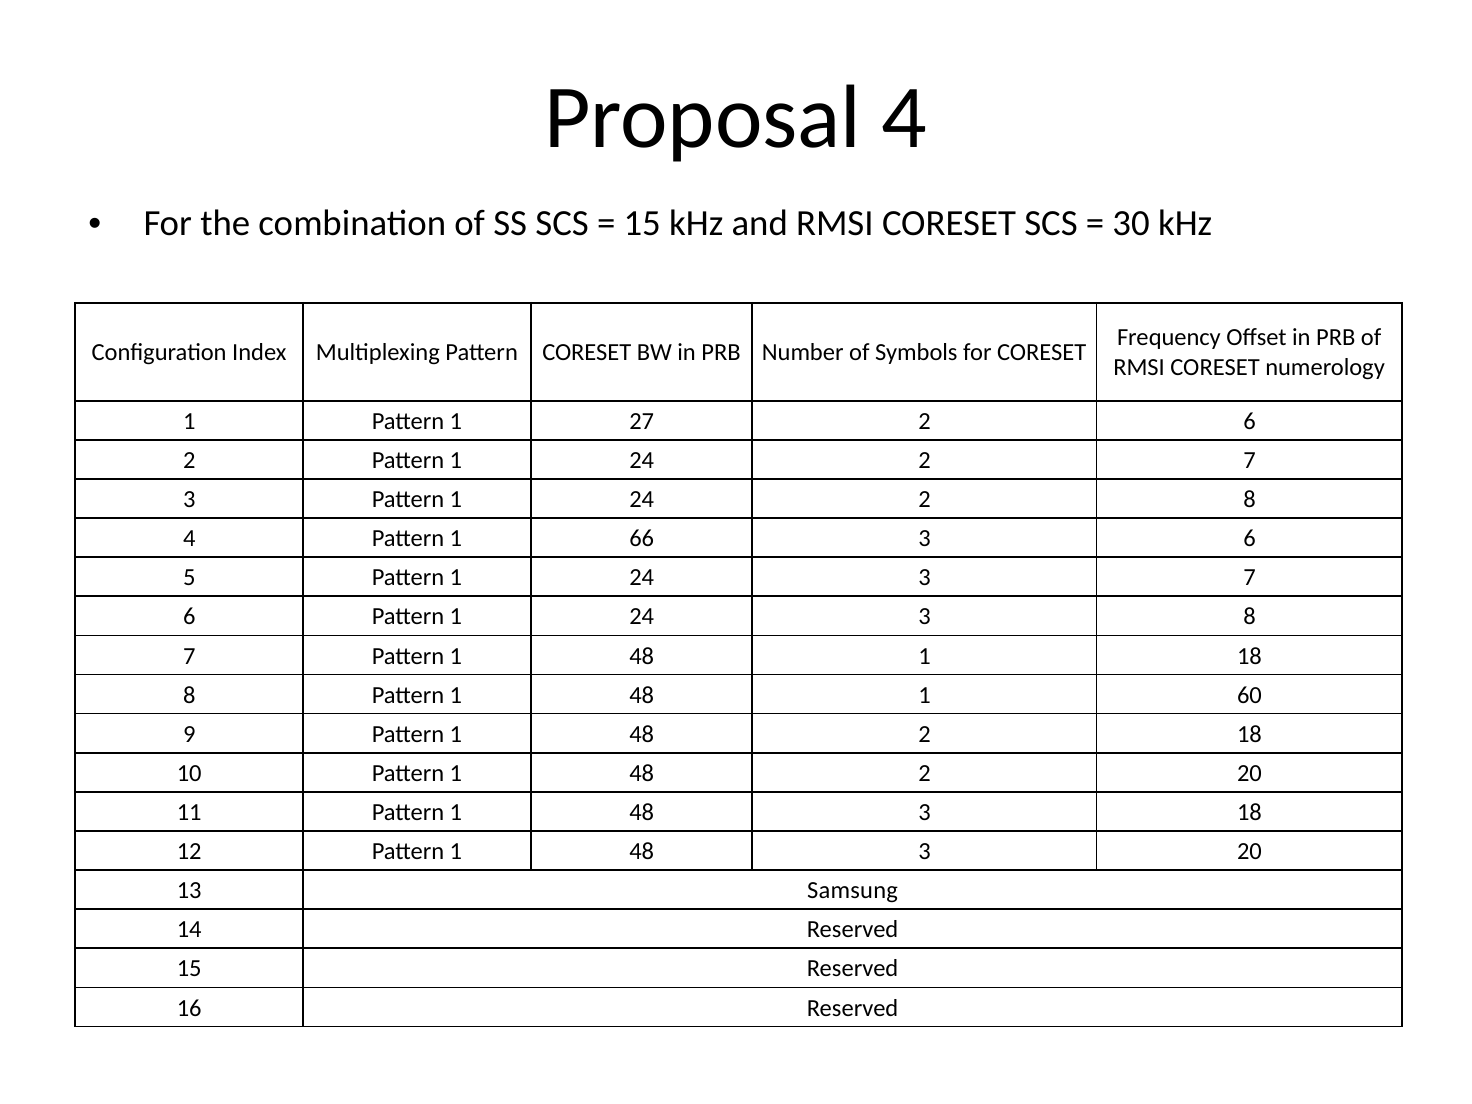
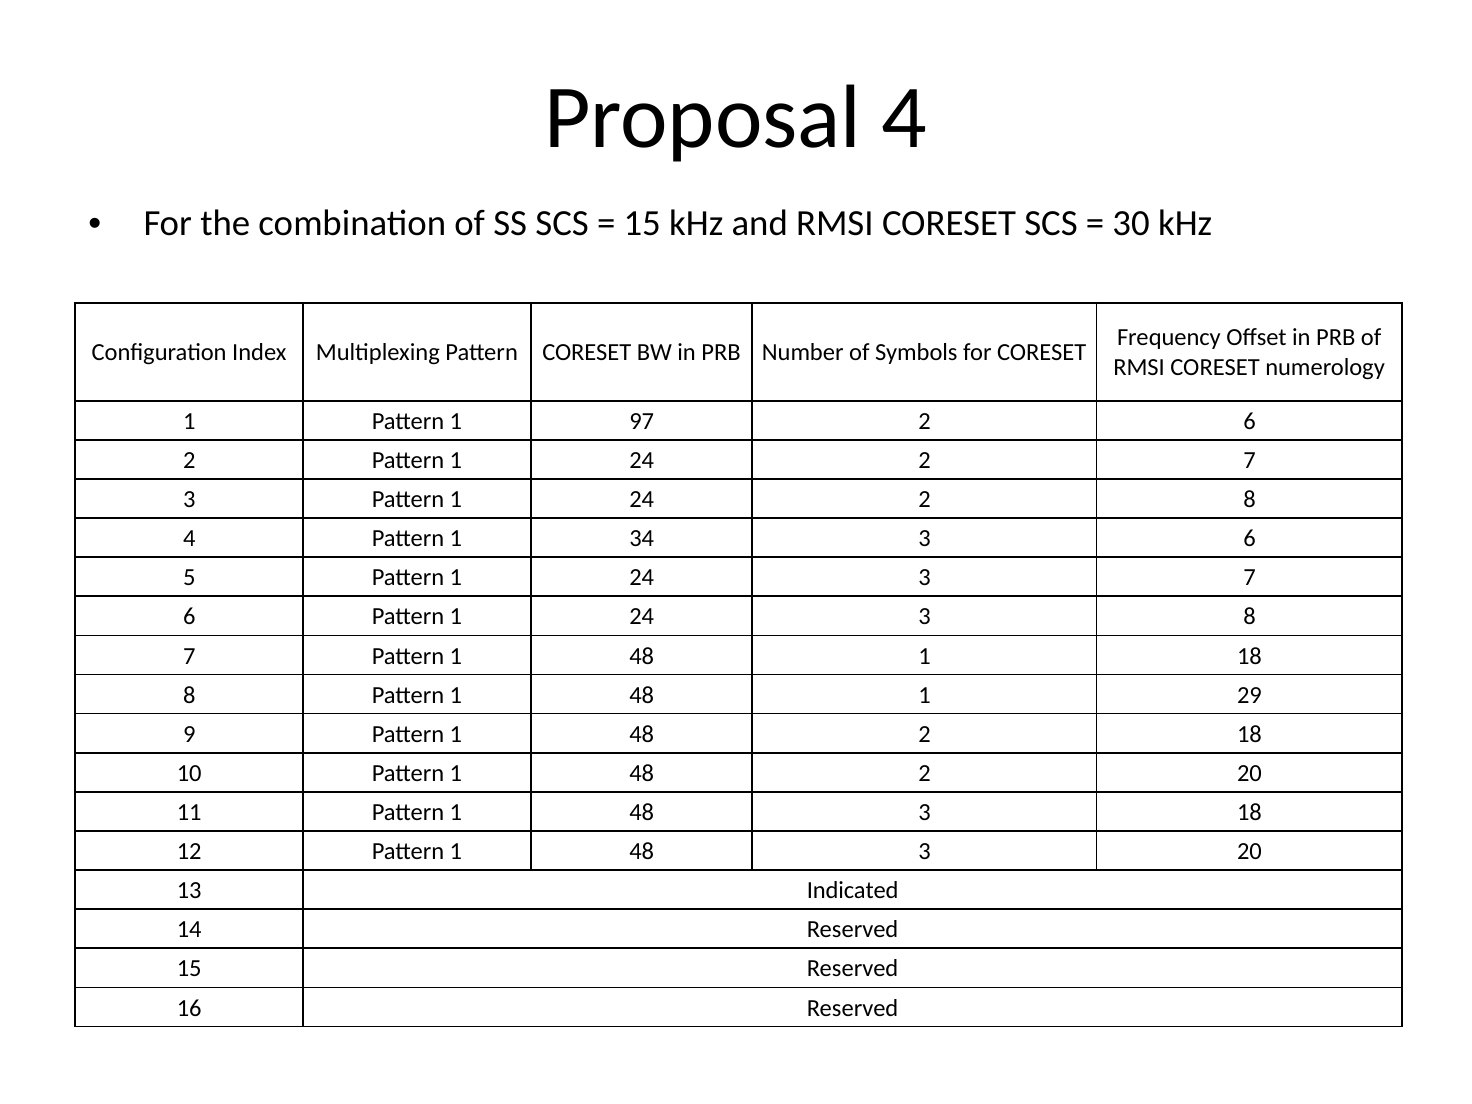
27: 27 -> 97
66: 66 -> 34
60: 60 -> 29
Samsung: Samsung -> Indicated
